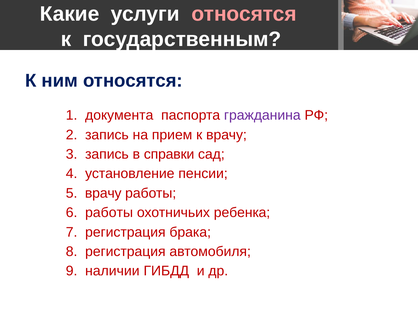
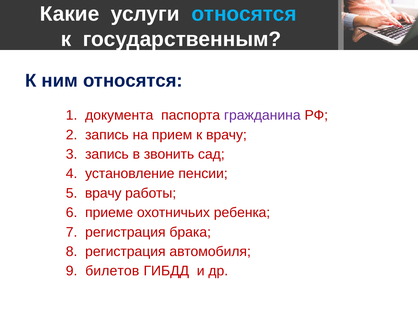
относятся at (244, 14) colour: pink -> light blue
справки: справки -> звонить
6 работы: работы -> приеме
наличии: наличии -> билетов
